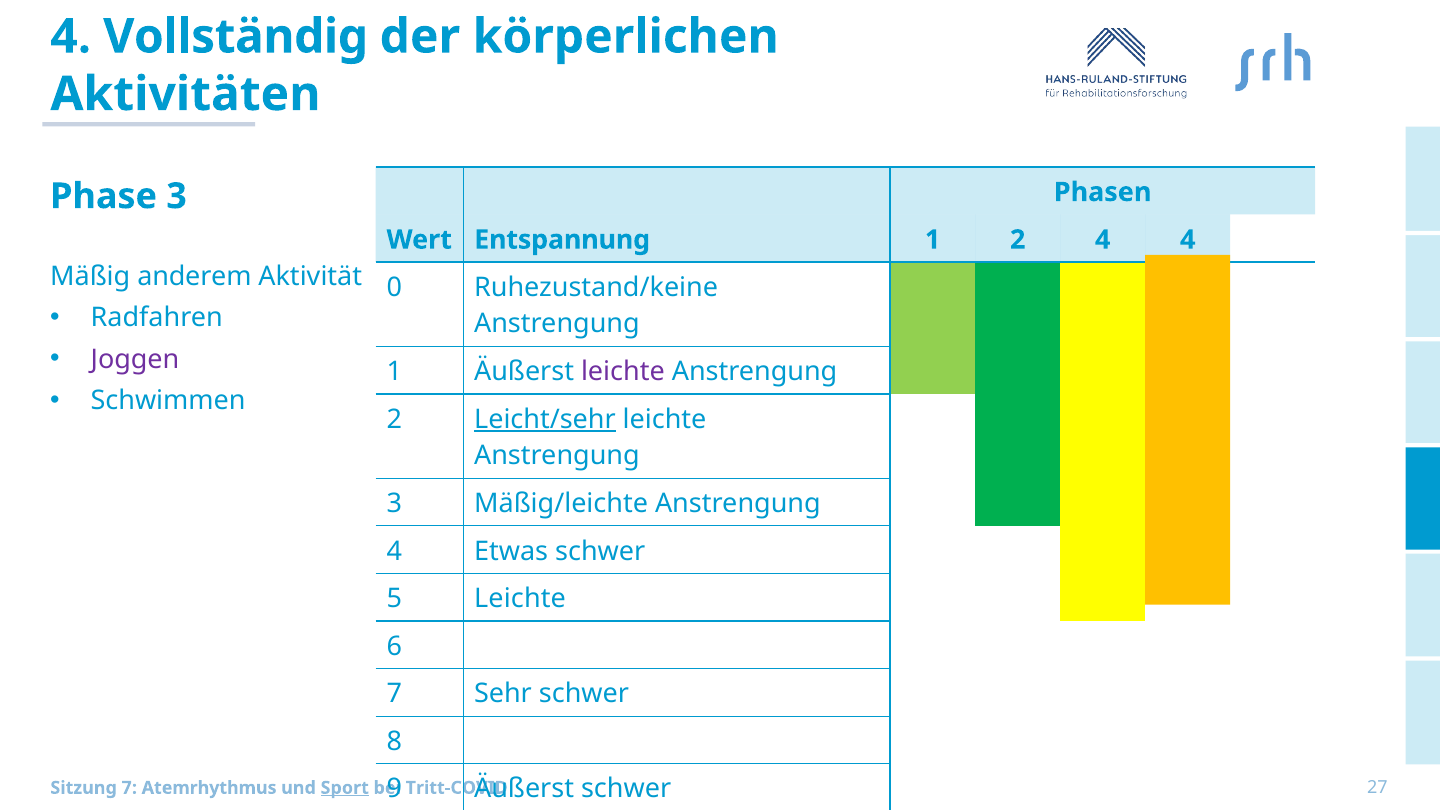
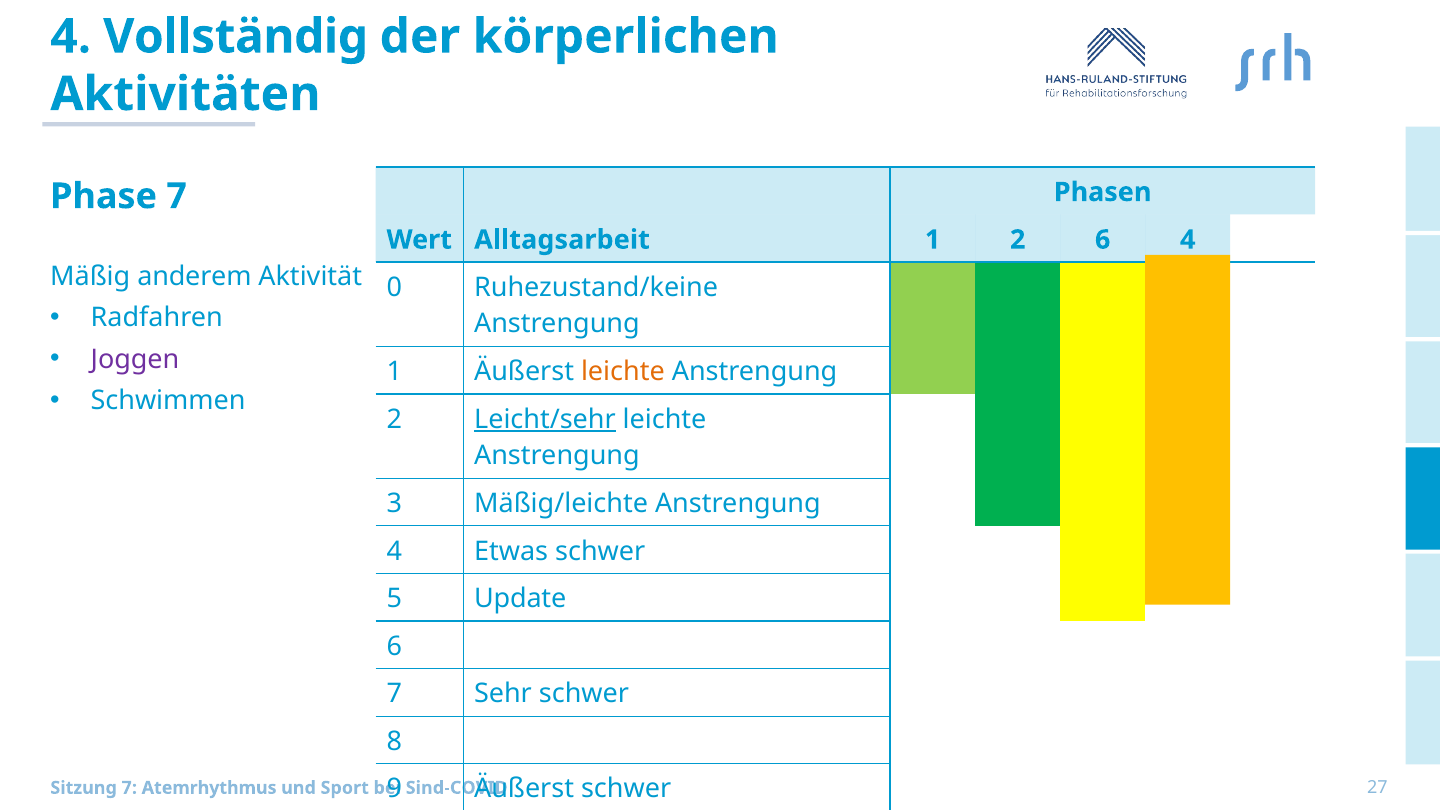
Phase 3: 3 -> 7
Entspannung: Entspannung -> Alltagsarbeit
2 4: 4 -> 6
leichte at (623, 372) colour: purple -> orange
5 Leichte: Leichte -> Update
Sport underline: present -> none
Tritt-COVID: Tritt-COVID -> Sind-COVID
